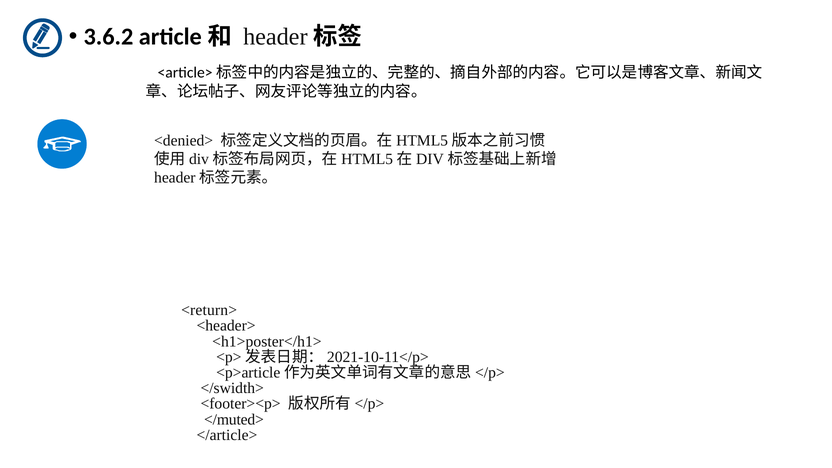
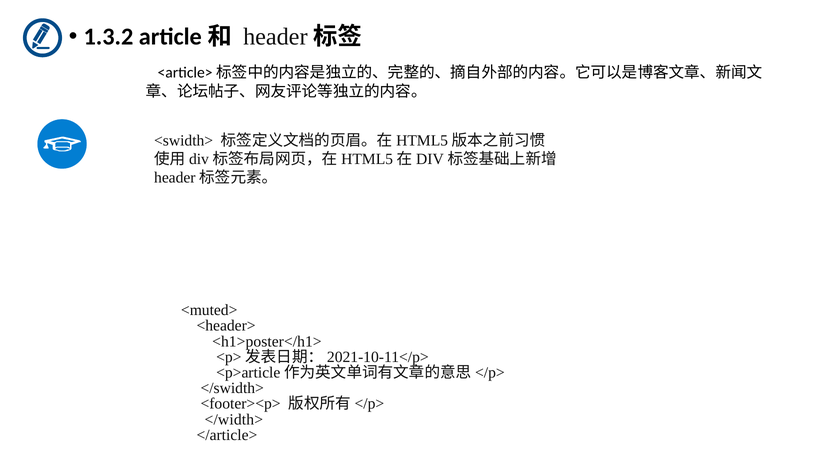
3.6.2: 3.6.2 -> 1.3.2
<denied>: <denied> -> <swidth>
<return>: <return> -> <muted>
</muted>: </muted> -> </width>
